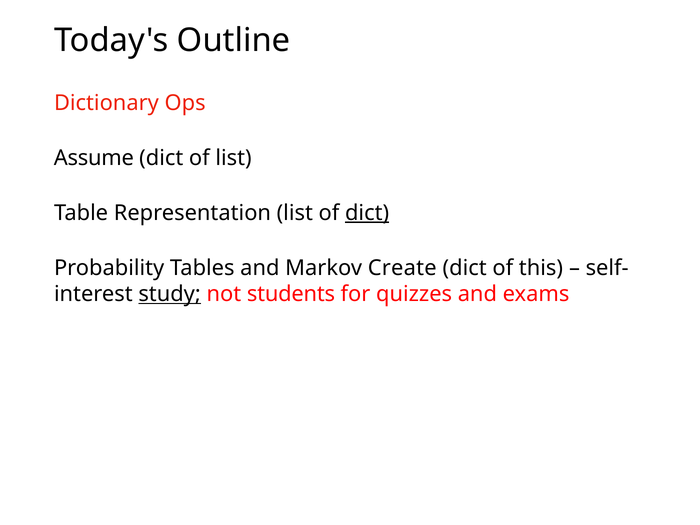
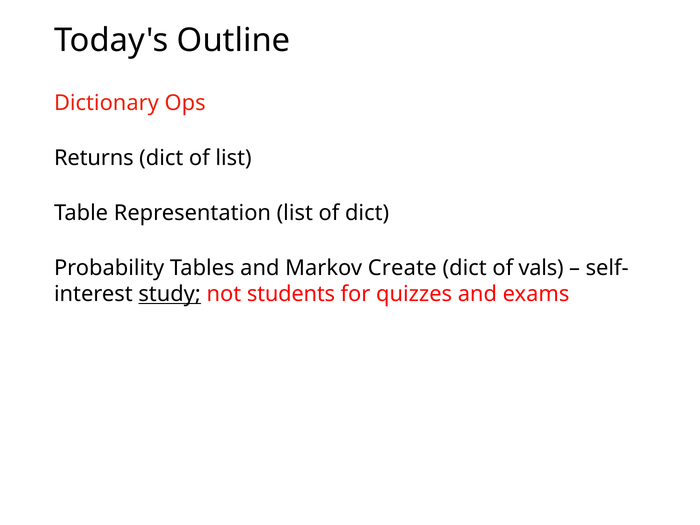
Assume: Assume -> Returns
dict at (367, 213) underline: present -> none
this: this -> vals
